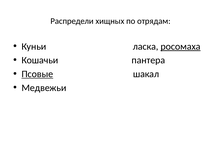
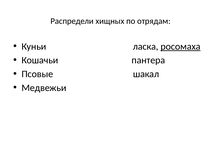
Псовые underline: present -> none
